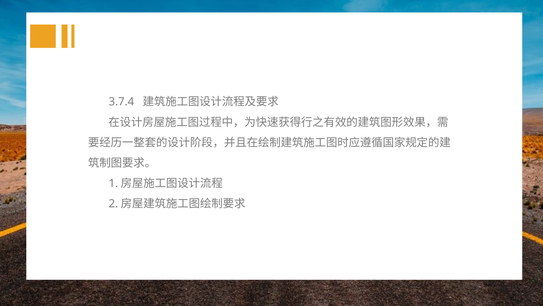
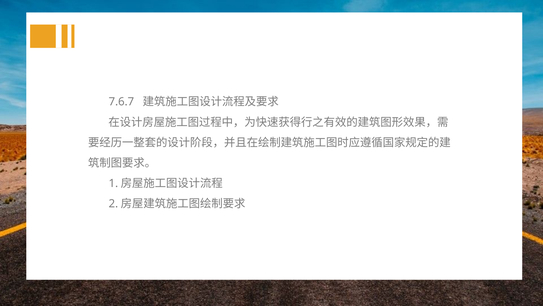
3.7.4: 3.7.4 -> 7.6.7
